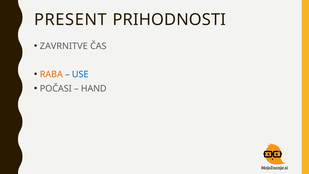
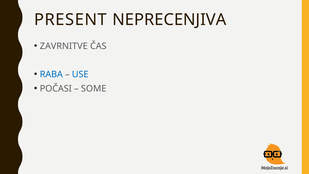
PRIHODNOSTI: PRIHODNOSTI -> NEPRECENJIVA
RABA colour: orange -> blue
HAND: HAND -> SOME
